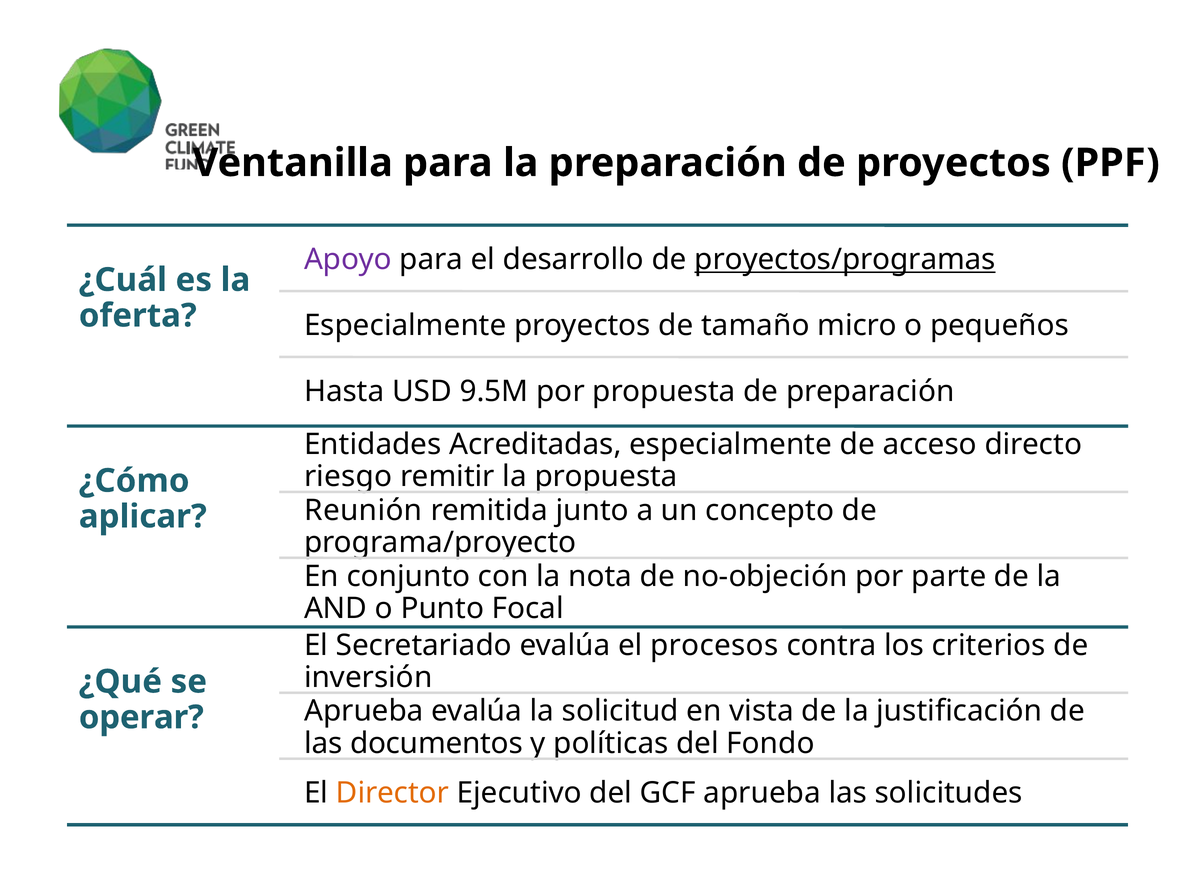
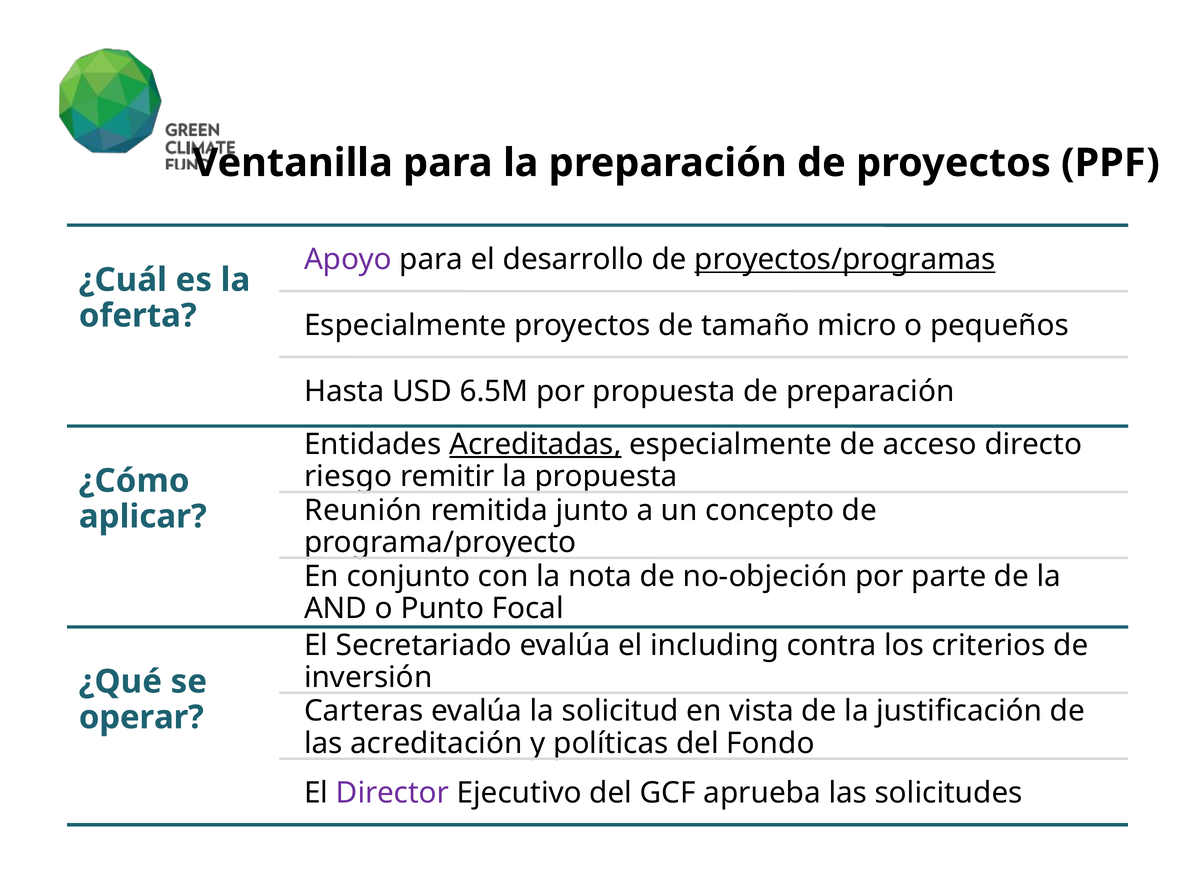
9.5M: 9.5M -> 6.5M
Acreditadas underline: none -> present
procesos: procesos -> including
Aprueba at (364, 712): Aprueba -> Carteras
documentos: documentos -> acreditación
Director colour: orange -> purple
